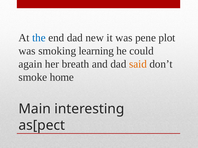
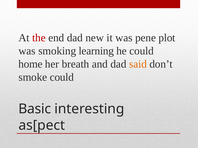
the colour: blue -> red
again: again -> home
smoke home: home -> could
Main: Main -> Basic
